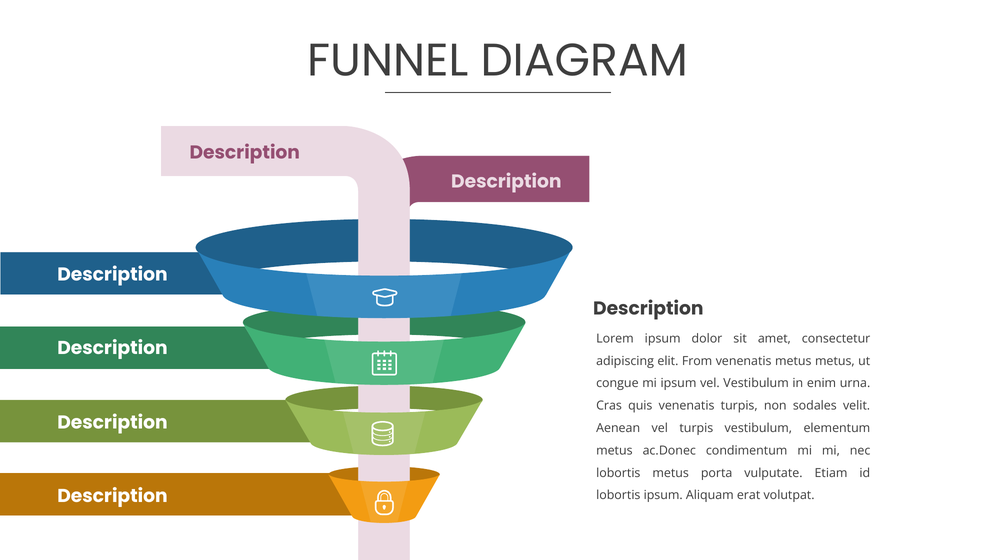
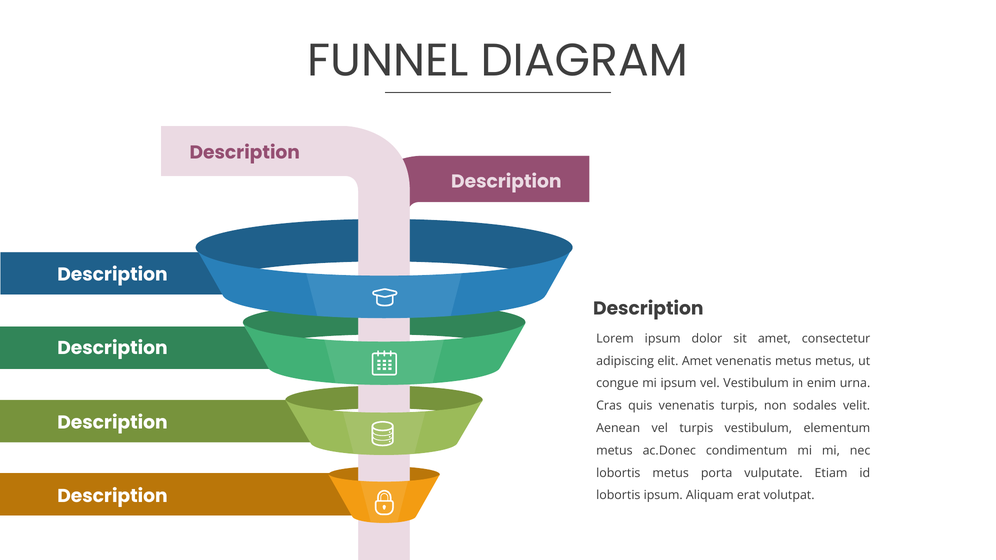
elit From: From -> Amet
